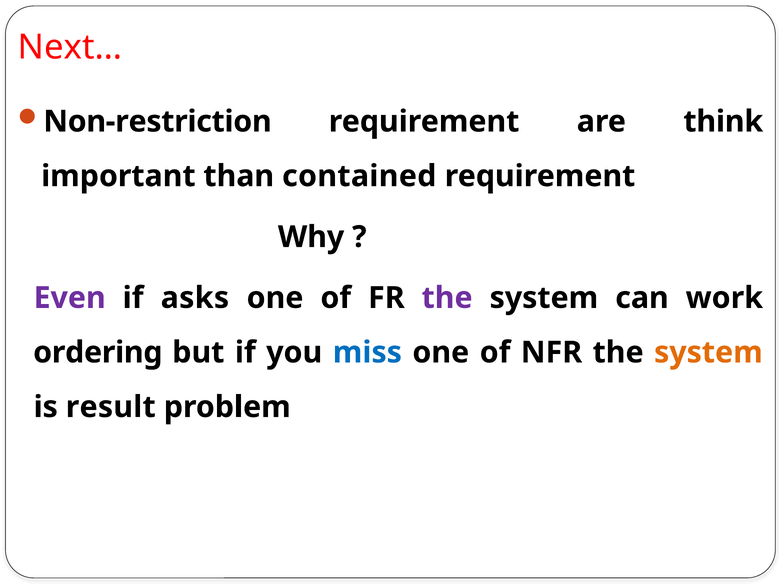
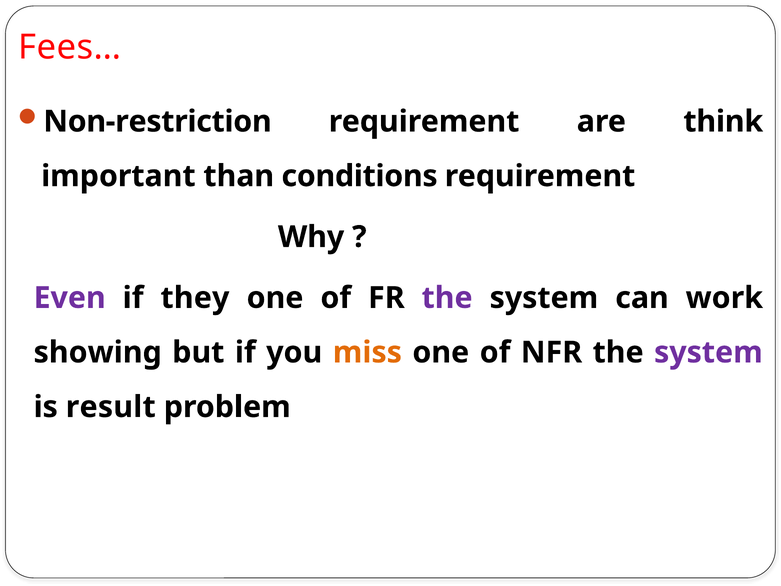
Next…: Next… -> Fees…
contained: contained -> conditions
asks: asks -> they
ordering: ordering -> showing
miss colour: blue -> orange
system at (708, 352) colour: orange -> purple
